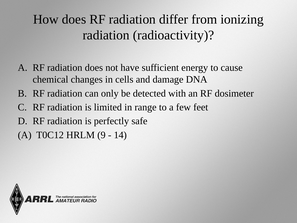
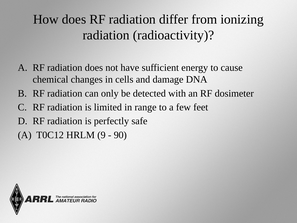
14: 14 -> 90
